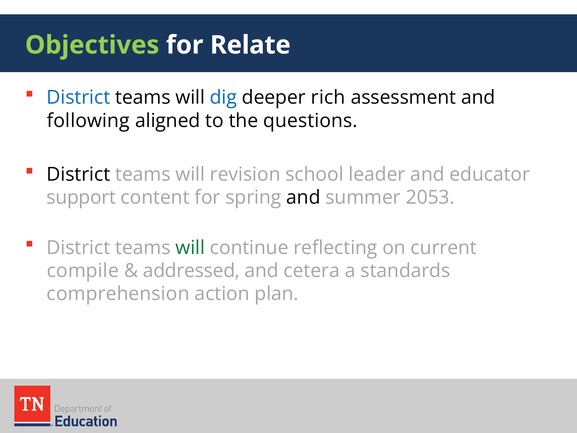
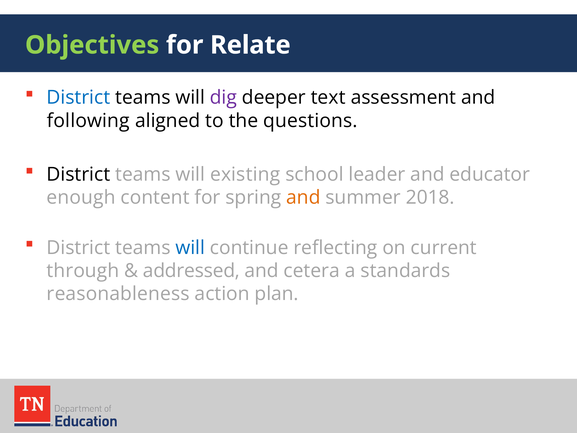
dig colour: blue -> purple
rich: rich -> text
revision: revision -> existing
support: support -> enough
and at (303, 198) colour: black -> orange
2053: 2053 -> 2018
will at (190, 248) colour: green -> blue
compile: compile -> through
comprehension: comprehension -> reasonableness
